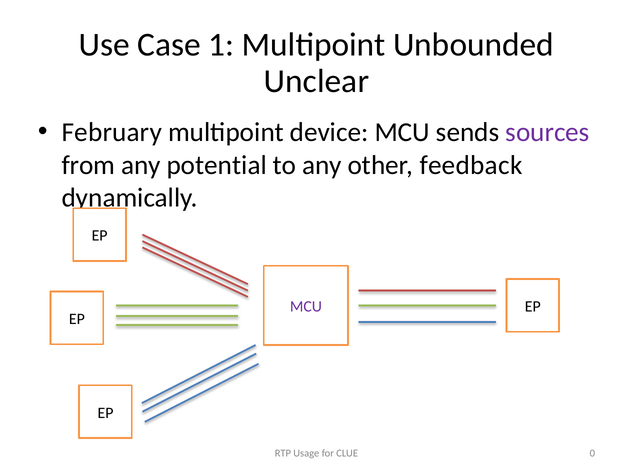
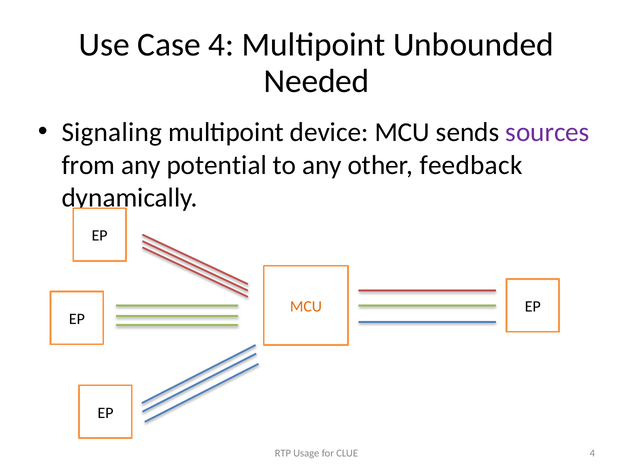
Case 1: 1 -> 4
Unclear: Unclear -> Needed
February: February -> Signaling
MCU at (306, 306) colour: purple -> orange
CLUE 0: 0 -> 4
